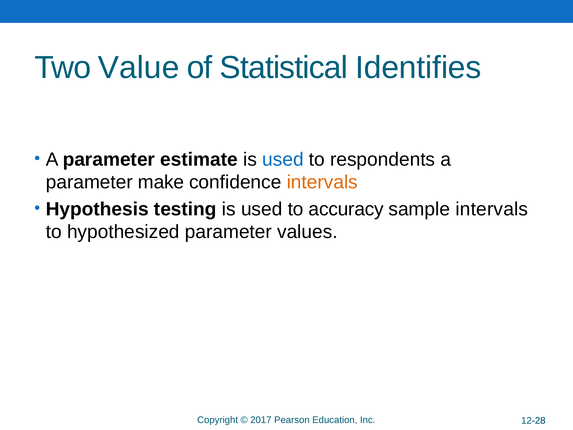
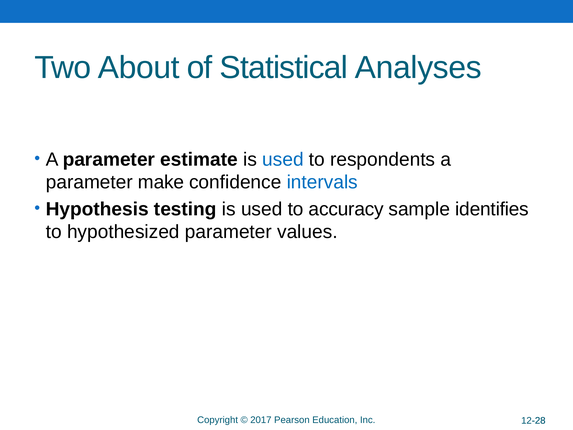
Value: Value -> About
Identifies: Identifies -> Analyses
intervals at (322, 182) colour: orange -> blue
sample intervals: intervals -> identifies
